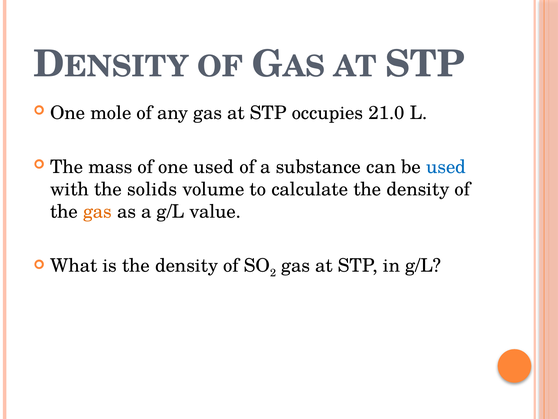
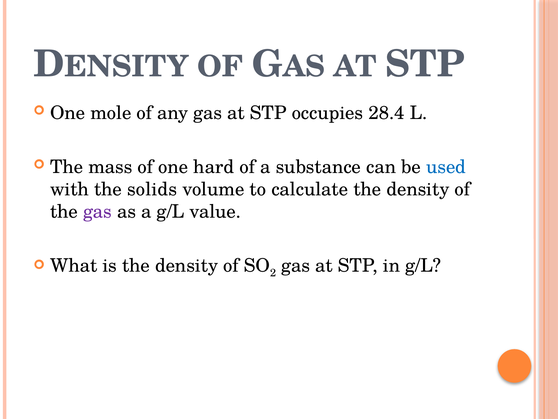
21.0: 21.0 -> 28.4
one used: used -> hard
gas at (97, 211) colour: orange -> purple
